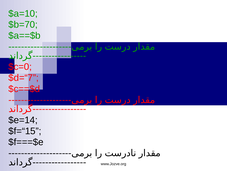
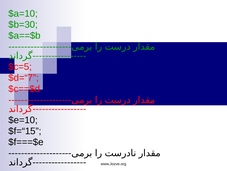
$b=70: $b=70 -> $b=30
$c=0: $c=0 -> $c=5
$e=14: $e=14 -> $e=10
